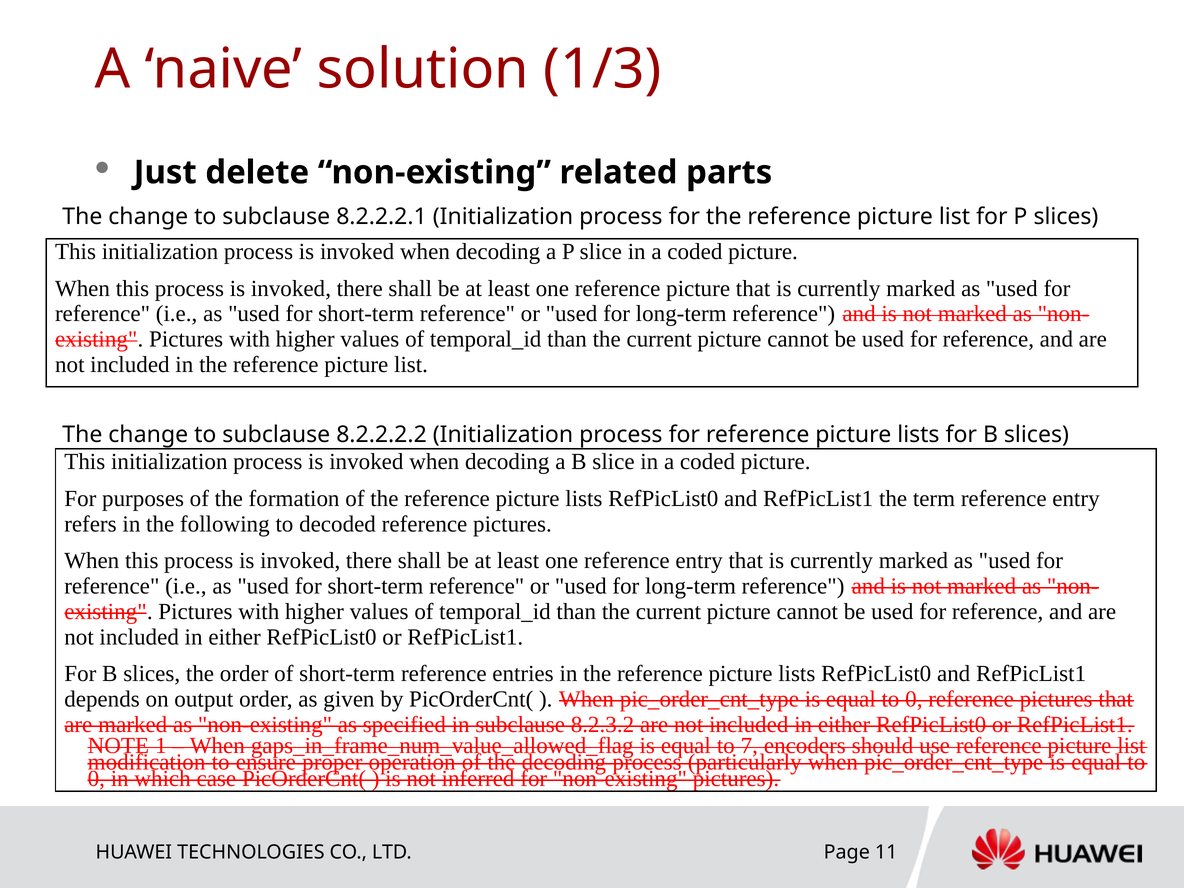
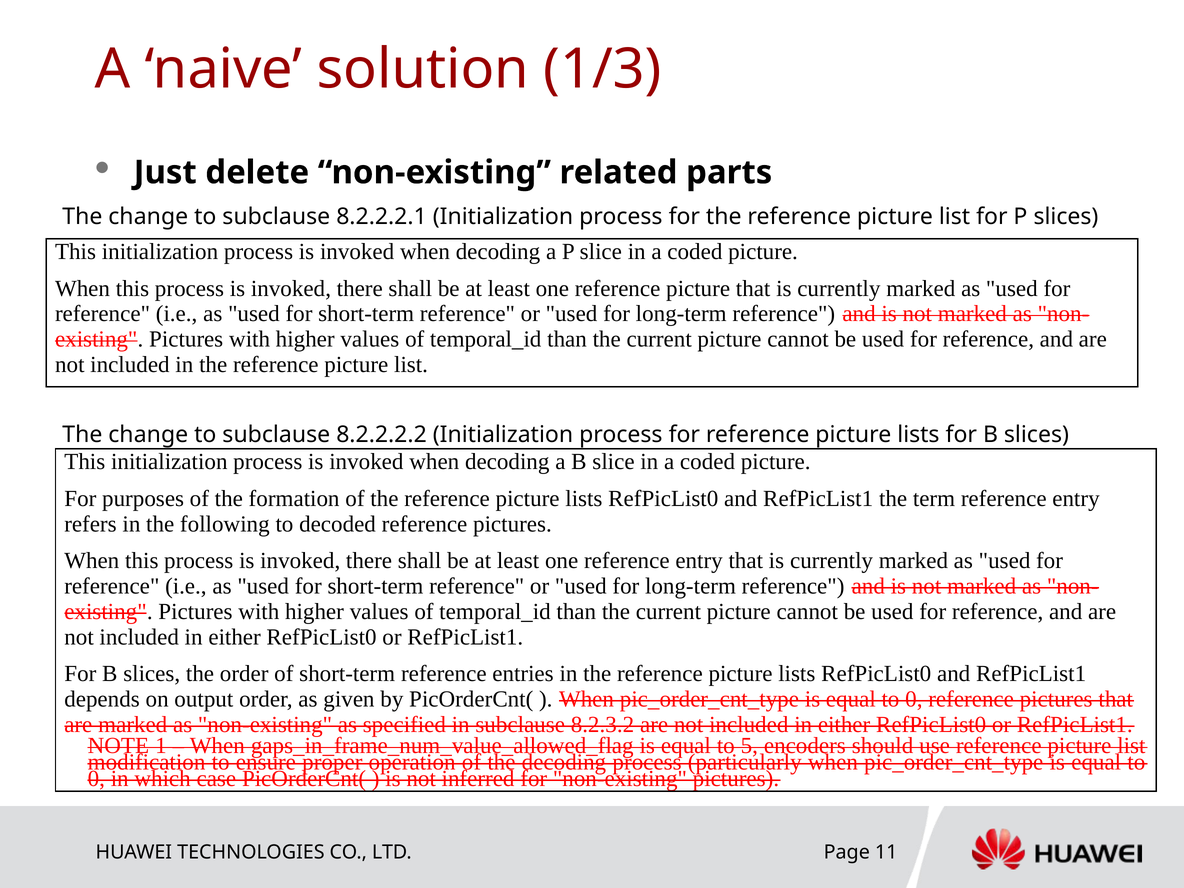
7: 7 -> 5
